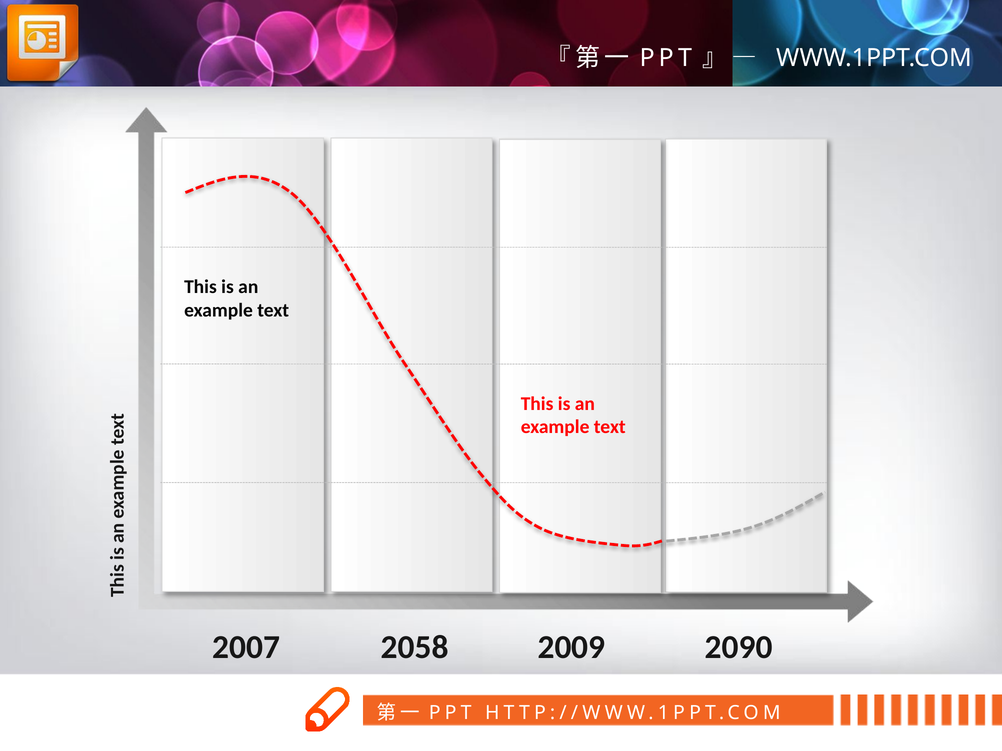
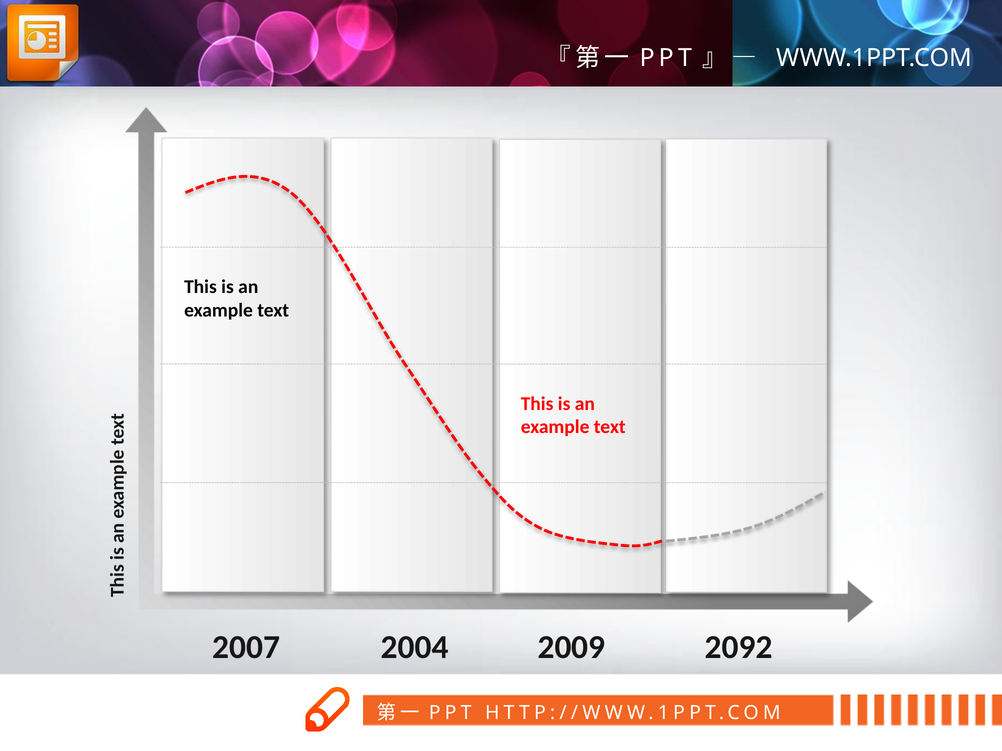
2058: 2058 -> 2004
2090: 2090 -> 2092
